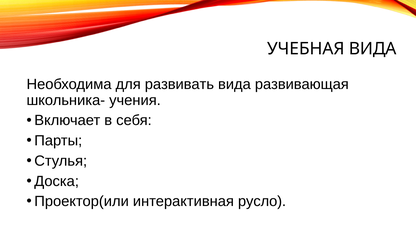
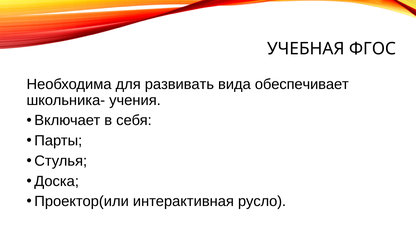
УЧЕБНАЯ ВИДА: ВИДА -> ФГОС
развивающая: развивающая -> обеспечивает
